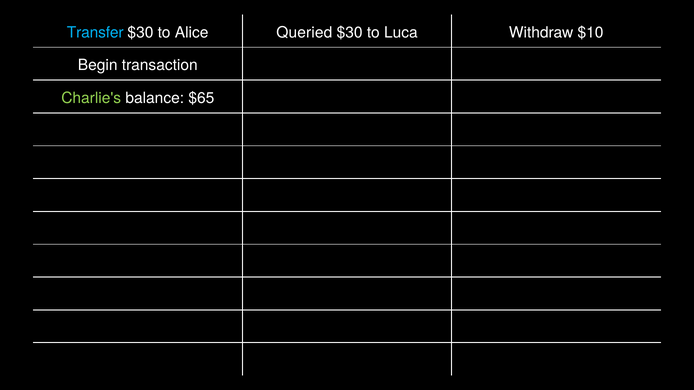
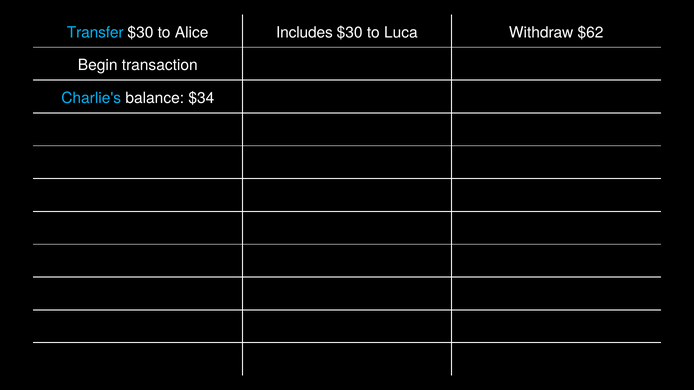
Queried: Queried -> Includes
$10: $10 -> $62
Charlie's colour: light green -> light blue
$65: $65 -> $34
